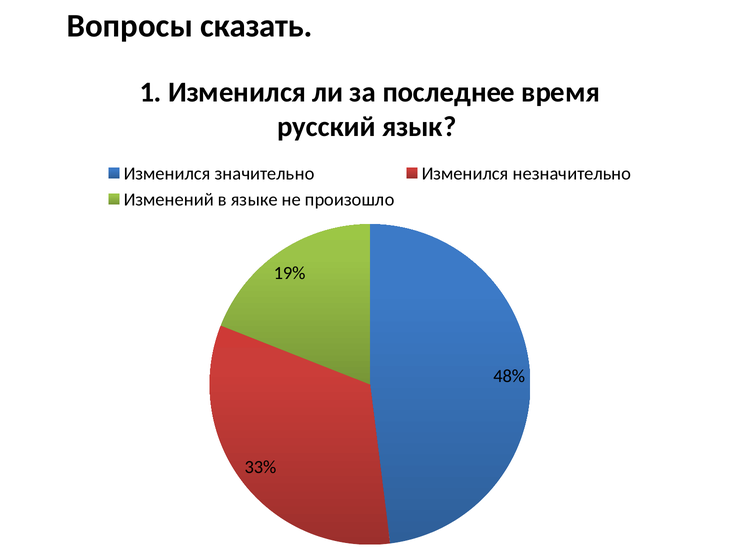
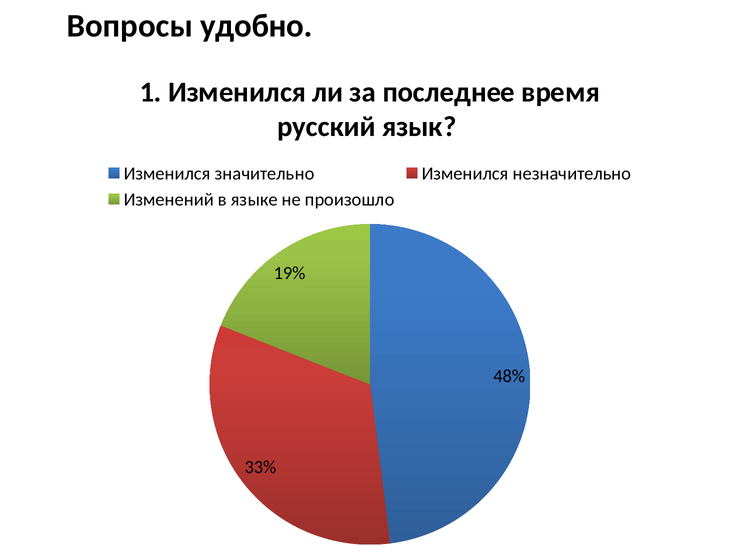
сказать: сказать -> удобно
